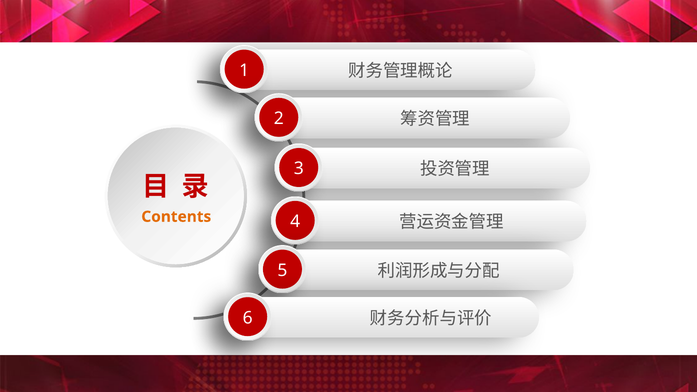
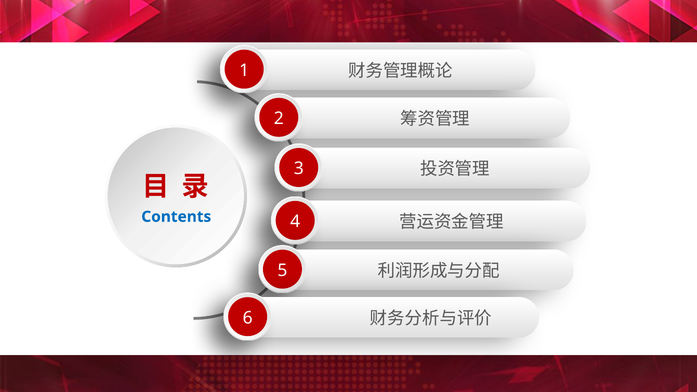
Contents colour: orange -> blue
